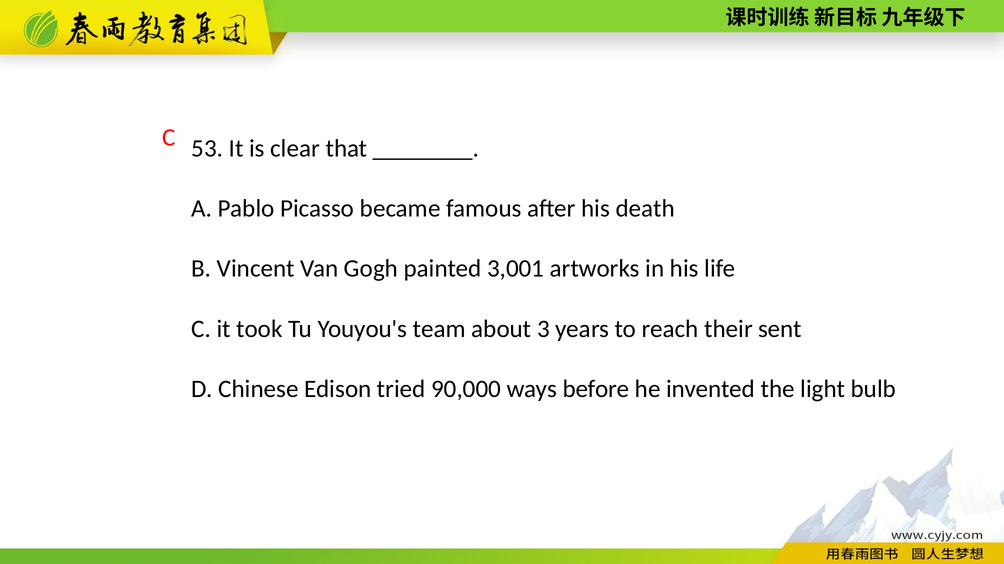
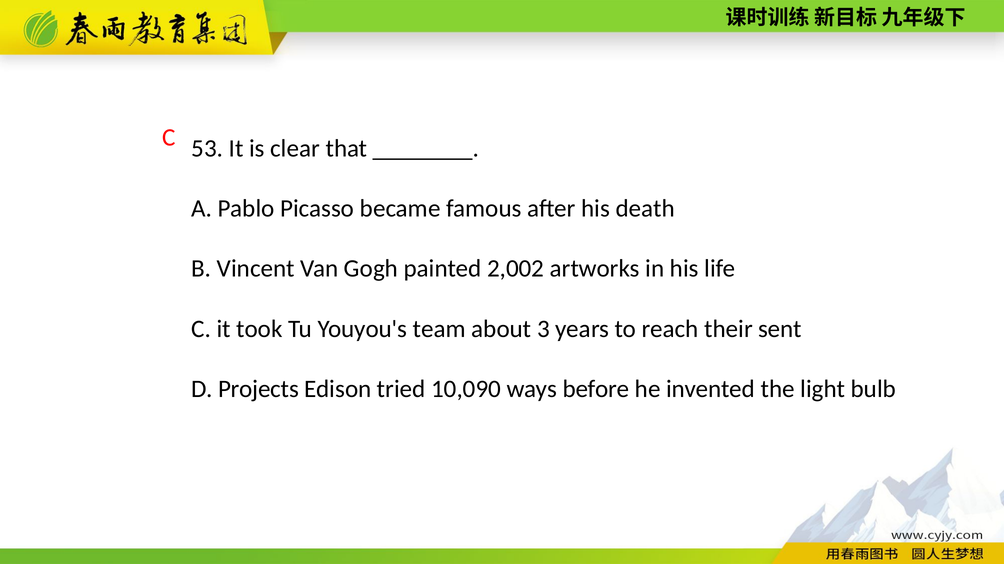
3,001: 3,001 -> 2,002
Chinese: Chinese -> Projects
90,000: 90,000 -> 10,090
